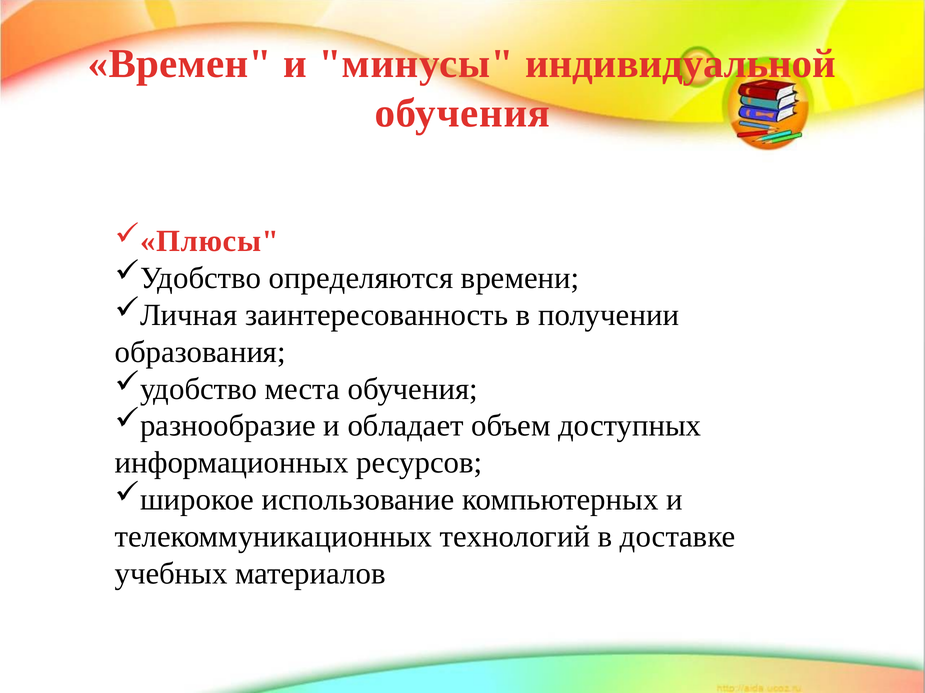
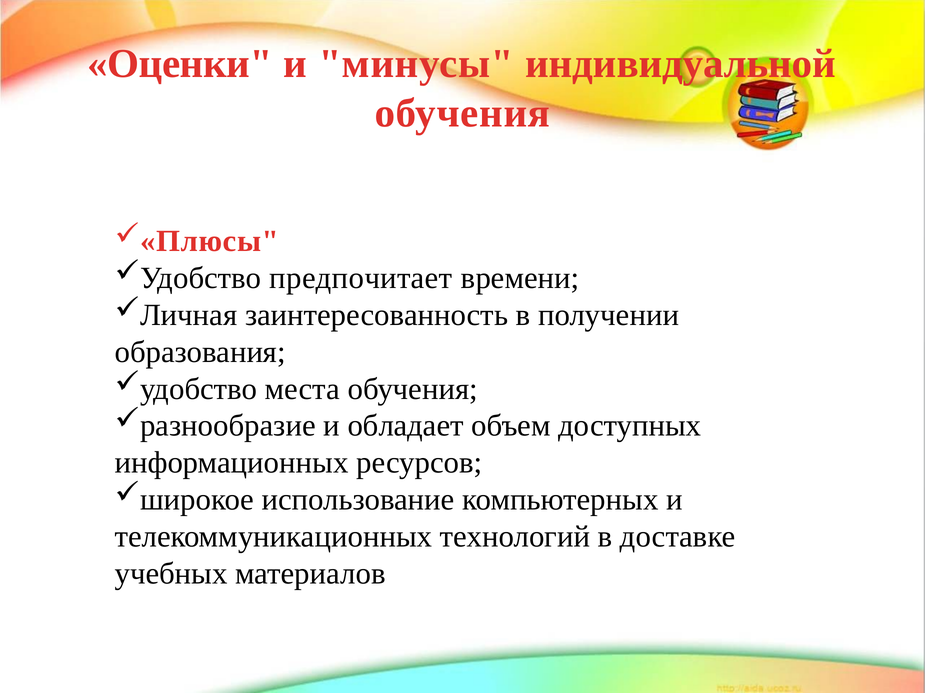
Времен: Времен -> Оценки
определяются: определяются -> предпочитает
